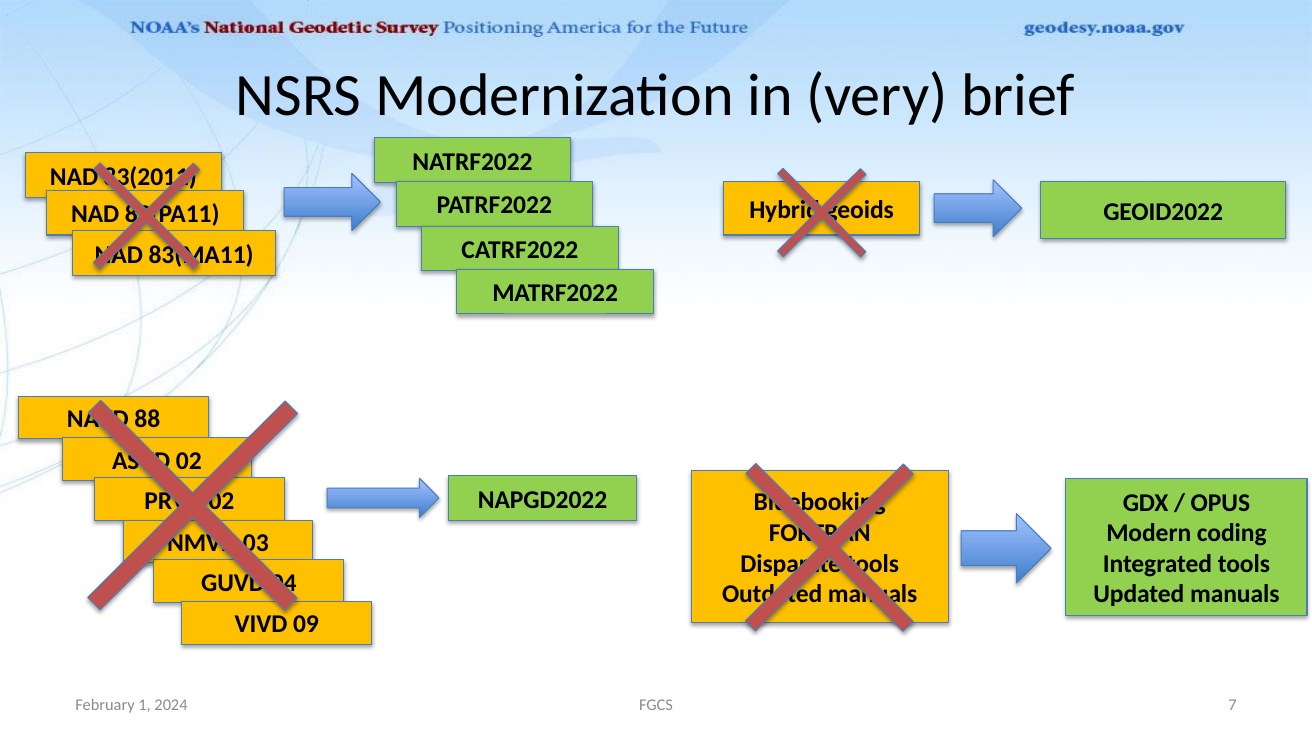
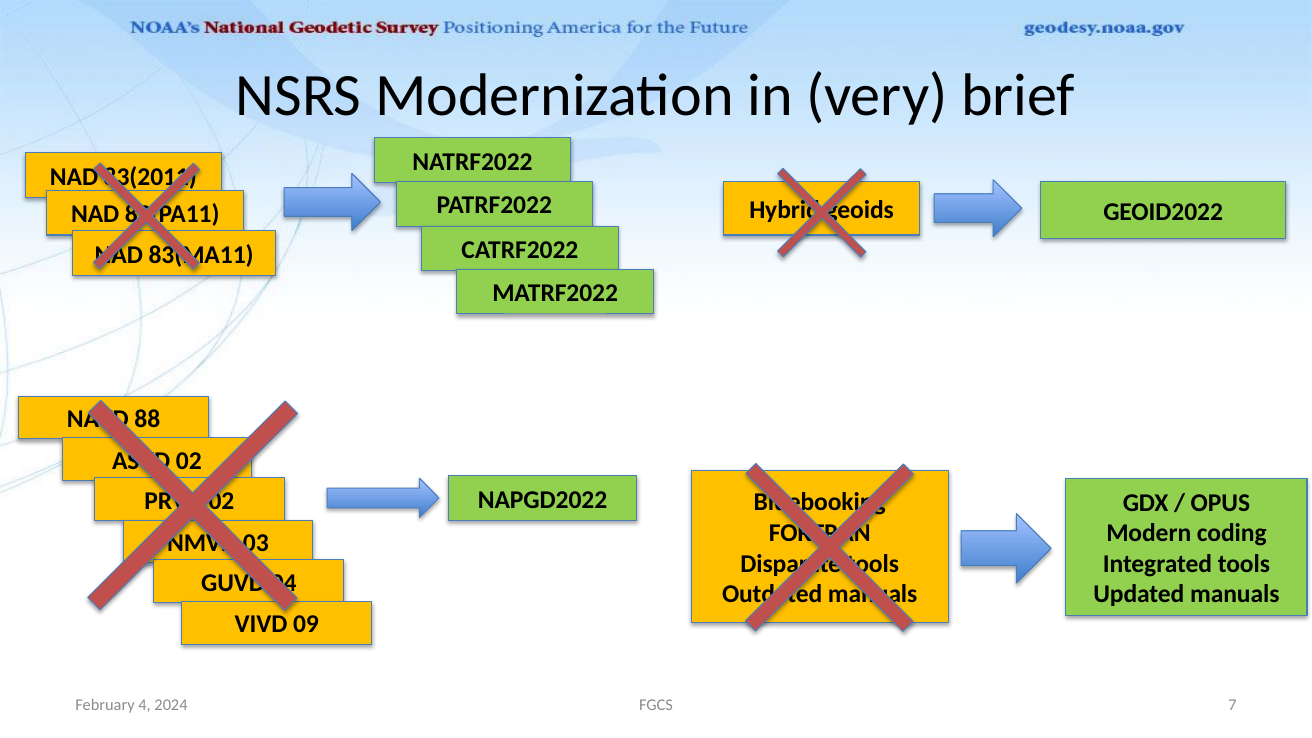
1: 1 -> 4
